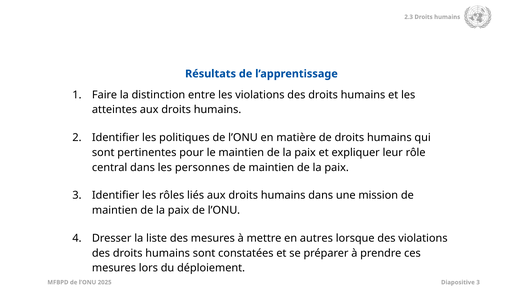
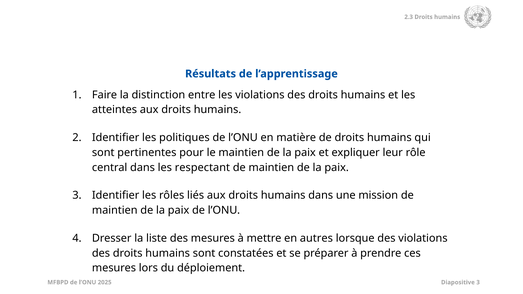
personnes: personnes -> respectant
